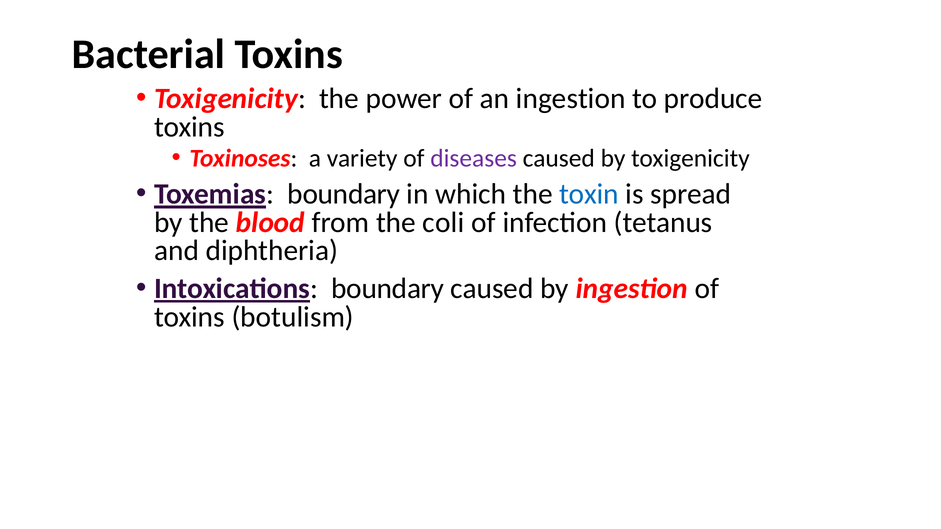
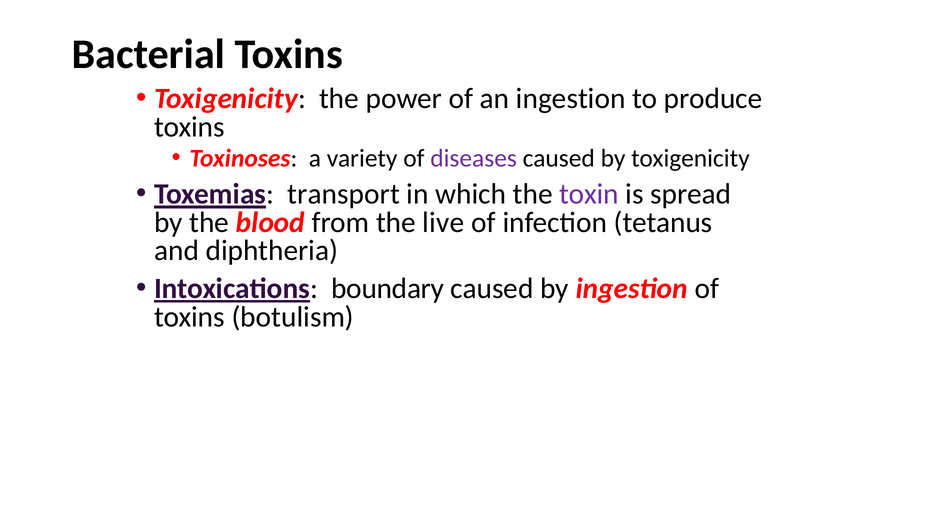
Toxemias boundary: boundary -> transport
toxin colour: blue -> purple
coli: coli -> live
